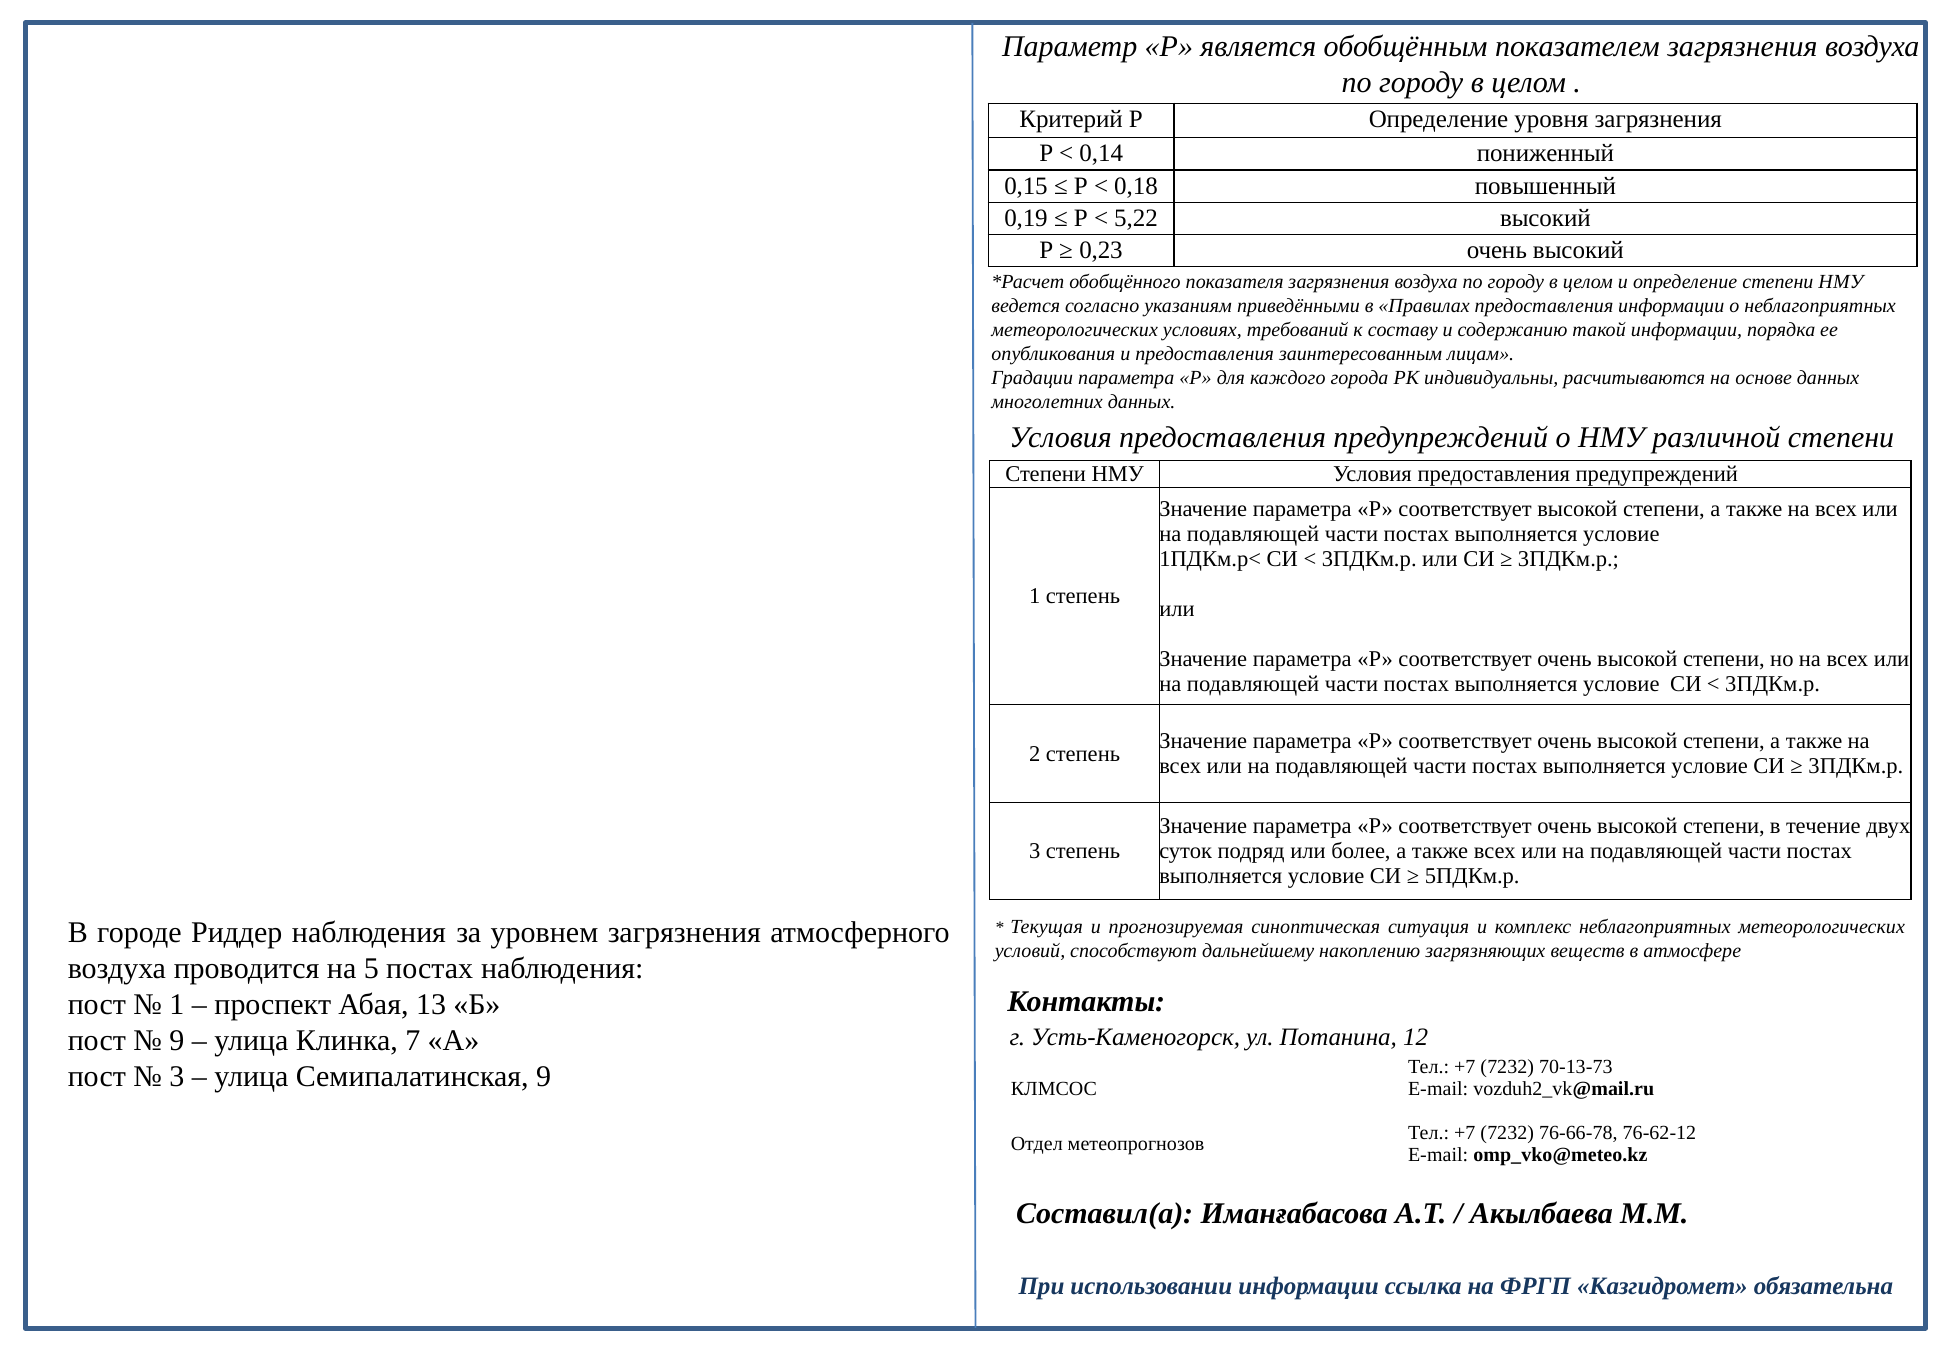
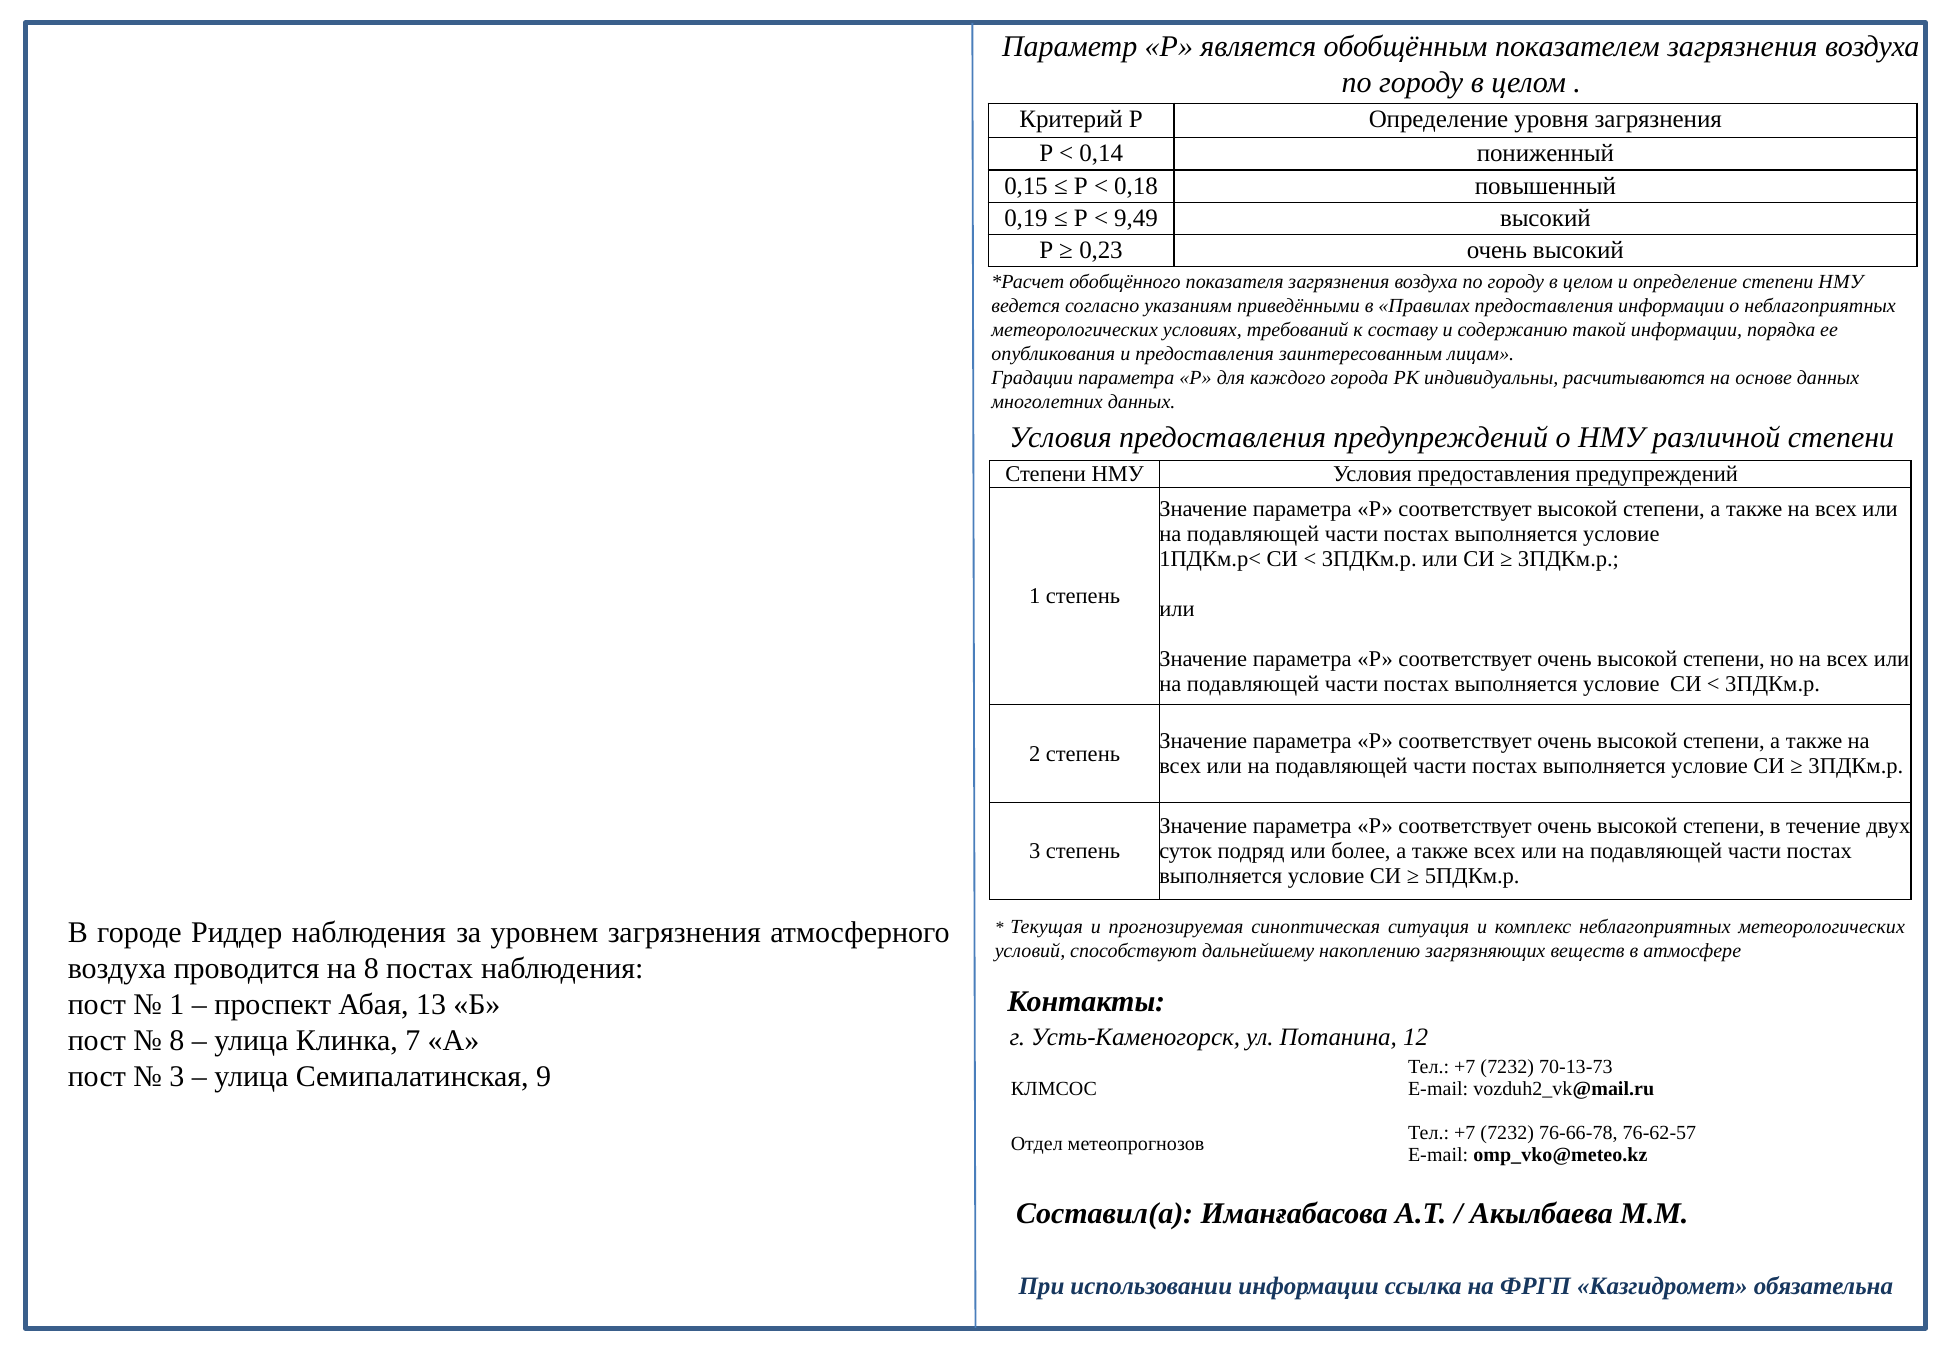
5,22: 5,22 -> 9,49
на 5: 5 -> 8
9 at (177, 1040): 9 -> 8
76-62-12: 76-62-12 -> 76-62-57
